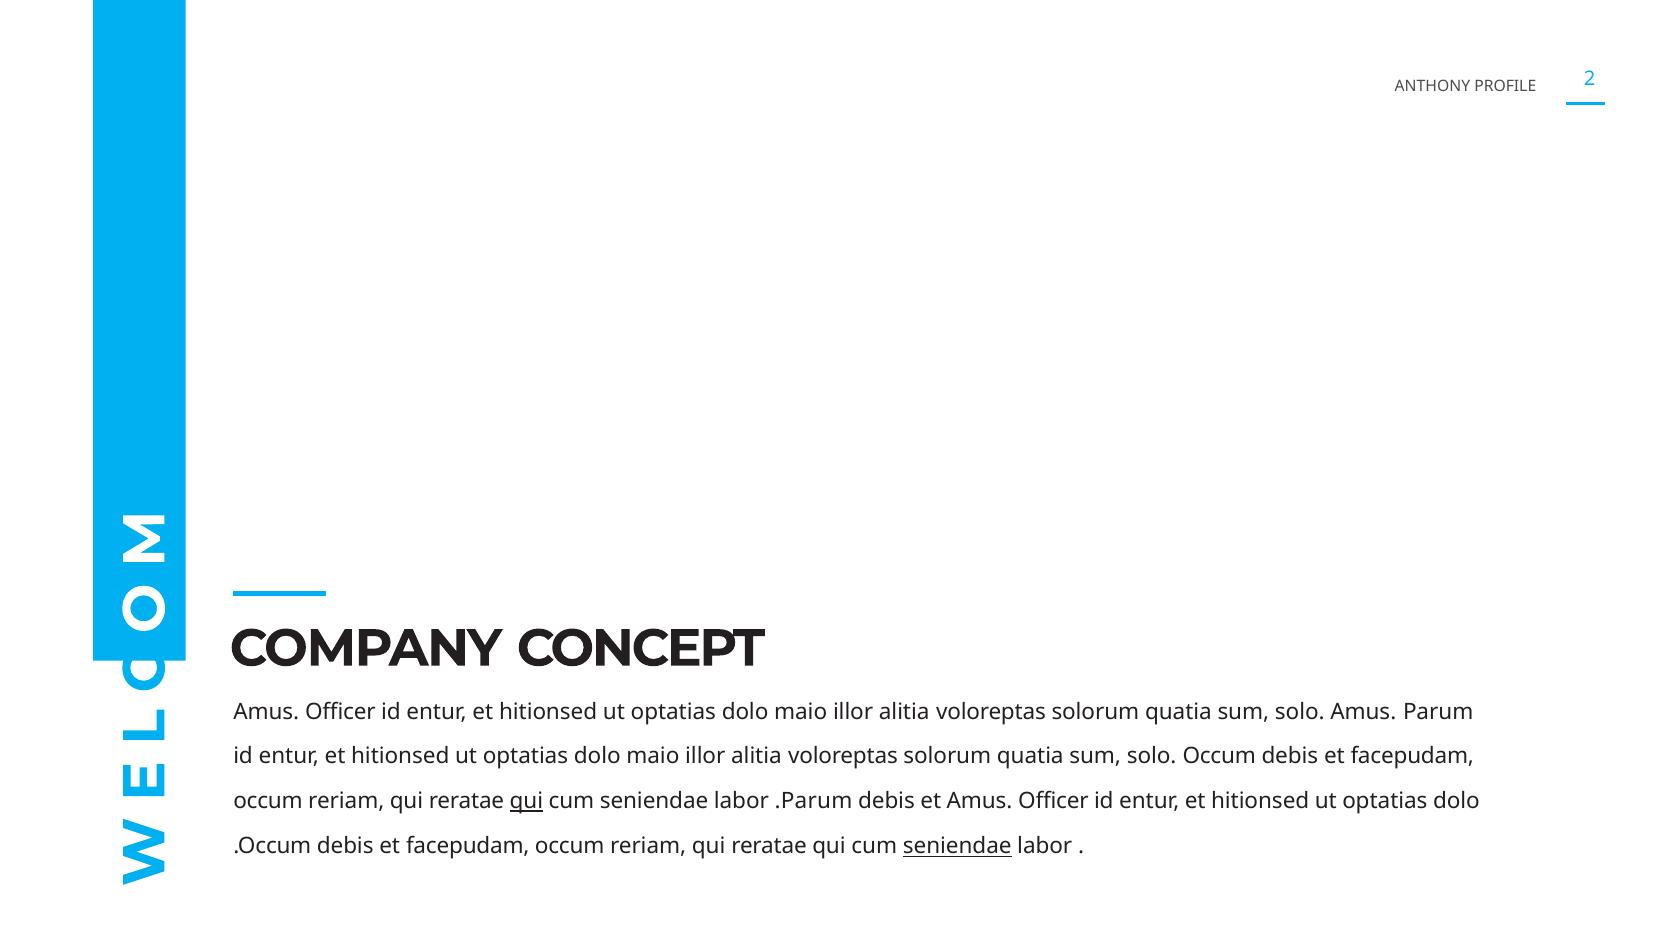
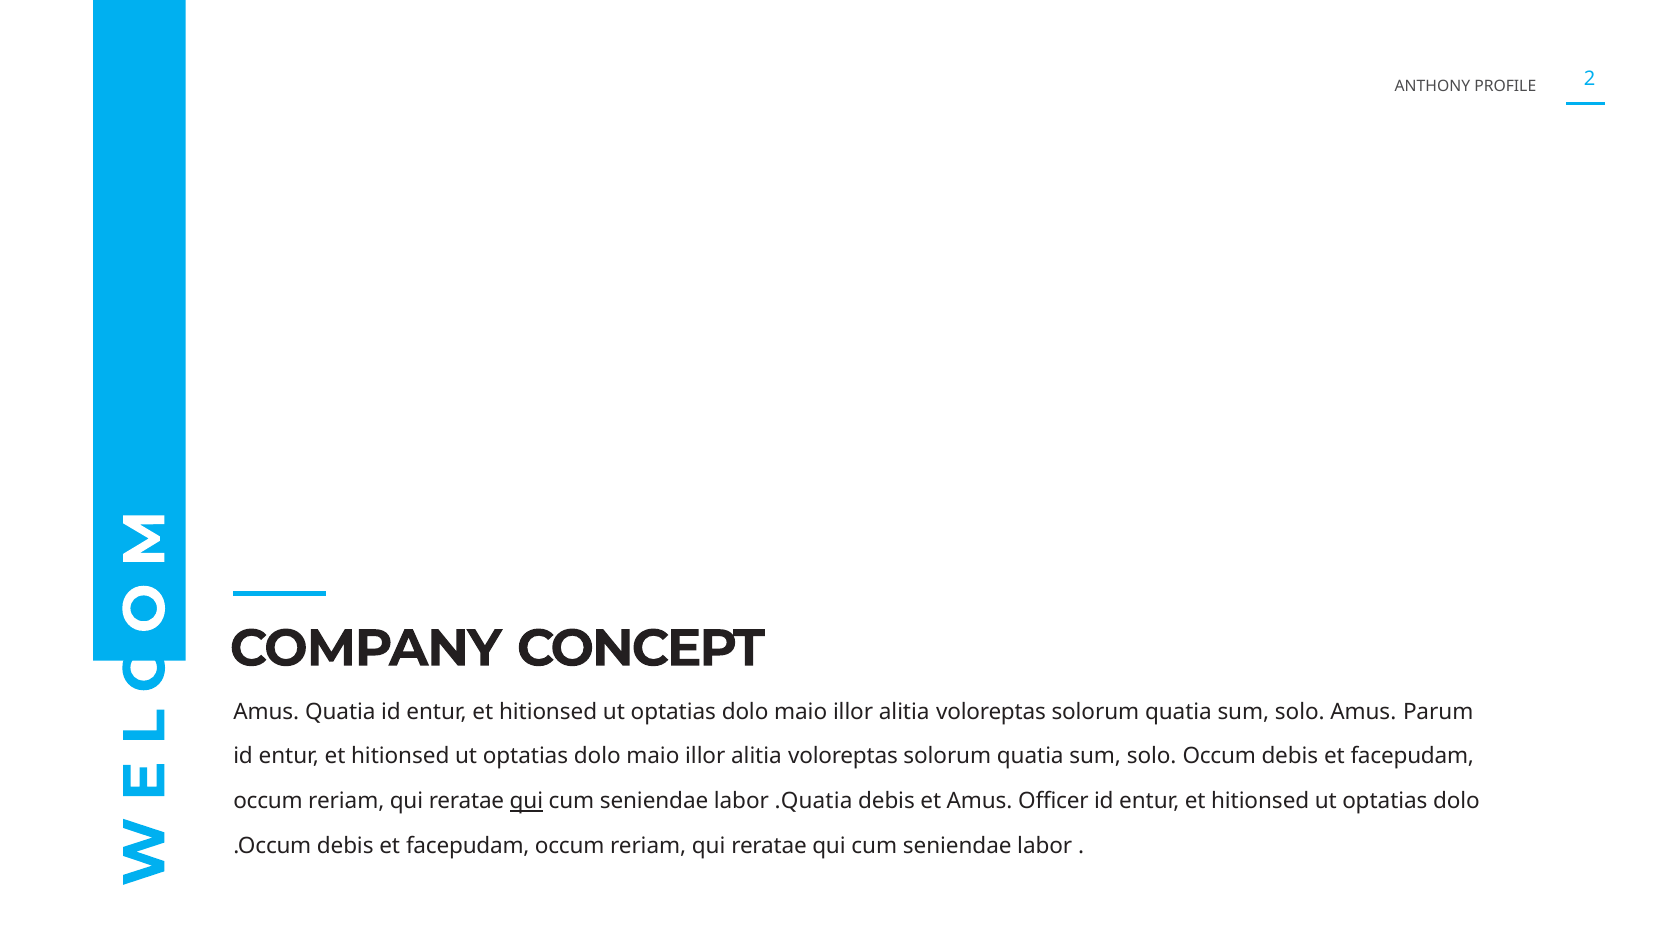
Officer at (340, 712): Officer -> Quatia
.Parum: .Parum -> .Quatia
seniendae at (957, 846) underline: present -> none
